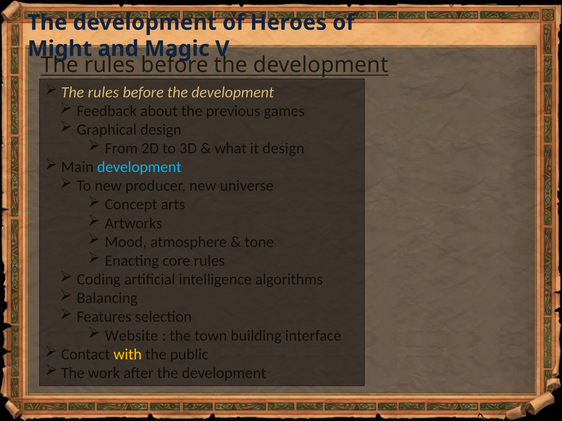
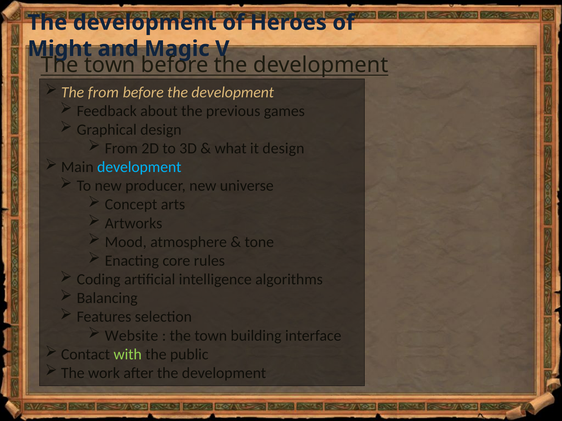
rules at (110, 65): rules -> town
rules at (103, 92): rules -> from
with colour: yellow -> light green
